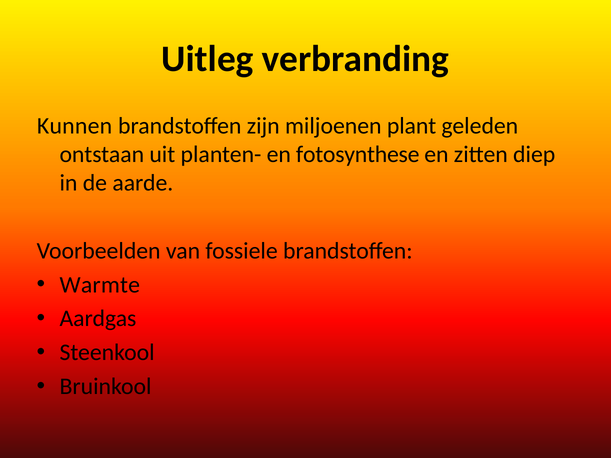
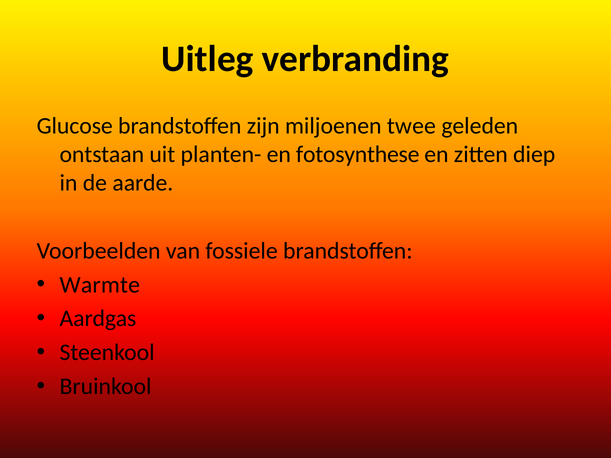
Kunnen: Kunnen -> Glucose
plant: plant -> twee
